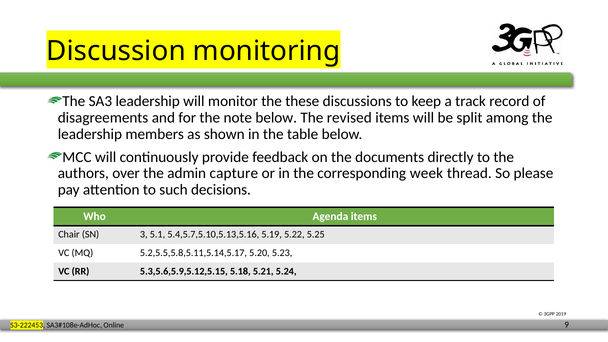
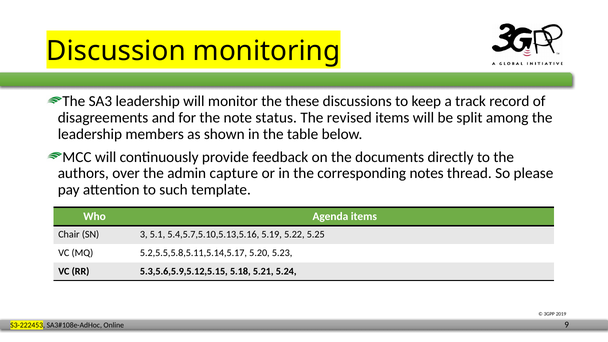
note below: below -> status
week: week -> notes
decisions: decisions -> template
